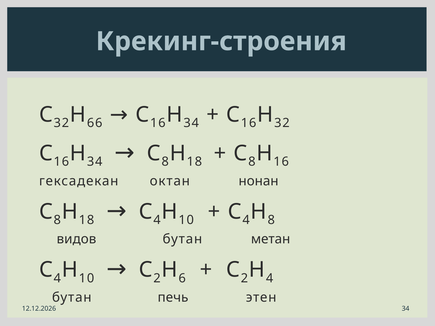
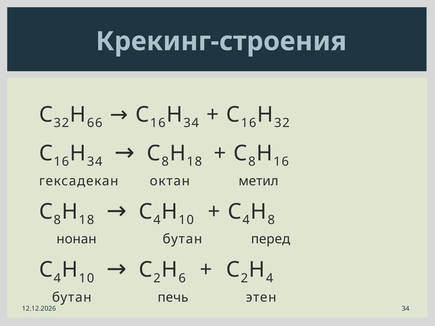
нонан: нонан -> метил
видов: видов -> нонан
метан: метан -> перед
